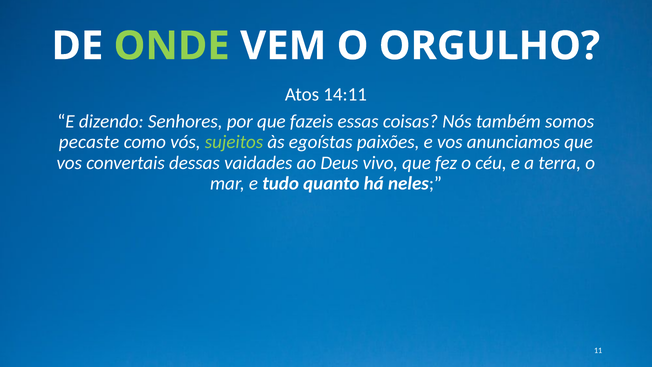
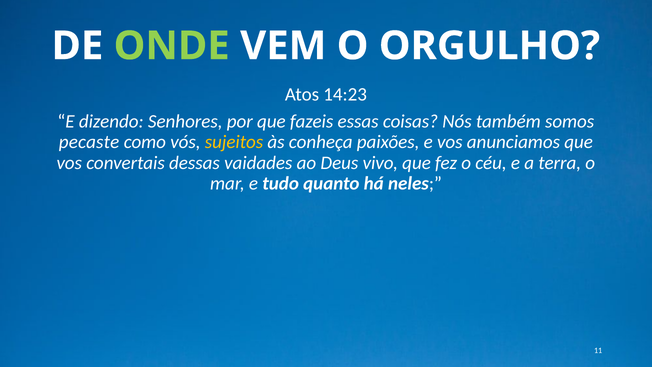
14:11: 14:11 -> 14:23
sujeitos colour: light green -> yellow
egoístas: egoístas -> conheça
